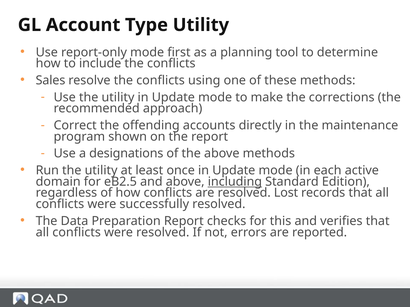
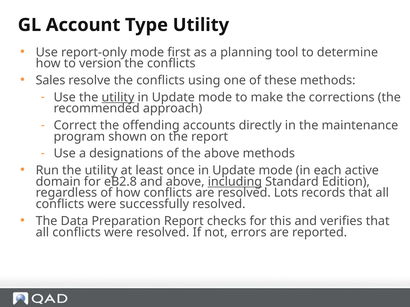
include: include -> version
utility at (118, 97) underline: none -> present
eB2.5: eB2.5 -> eB2.8
Lost: Lost -> Lots
